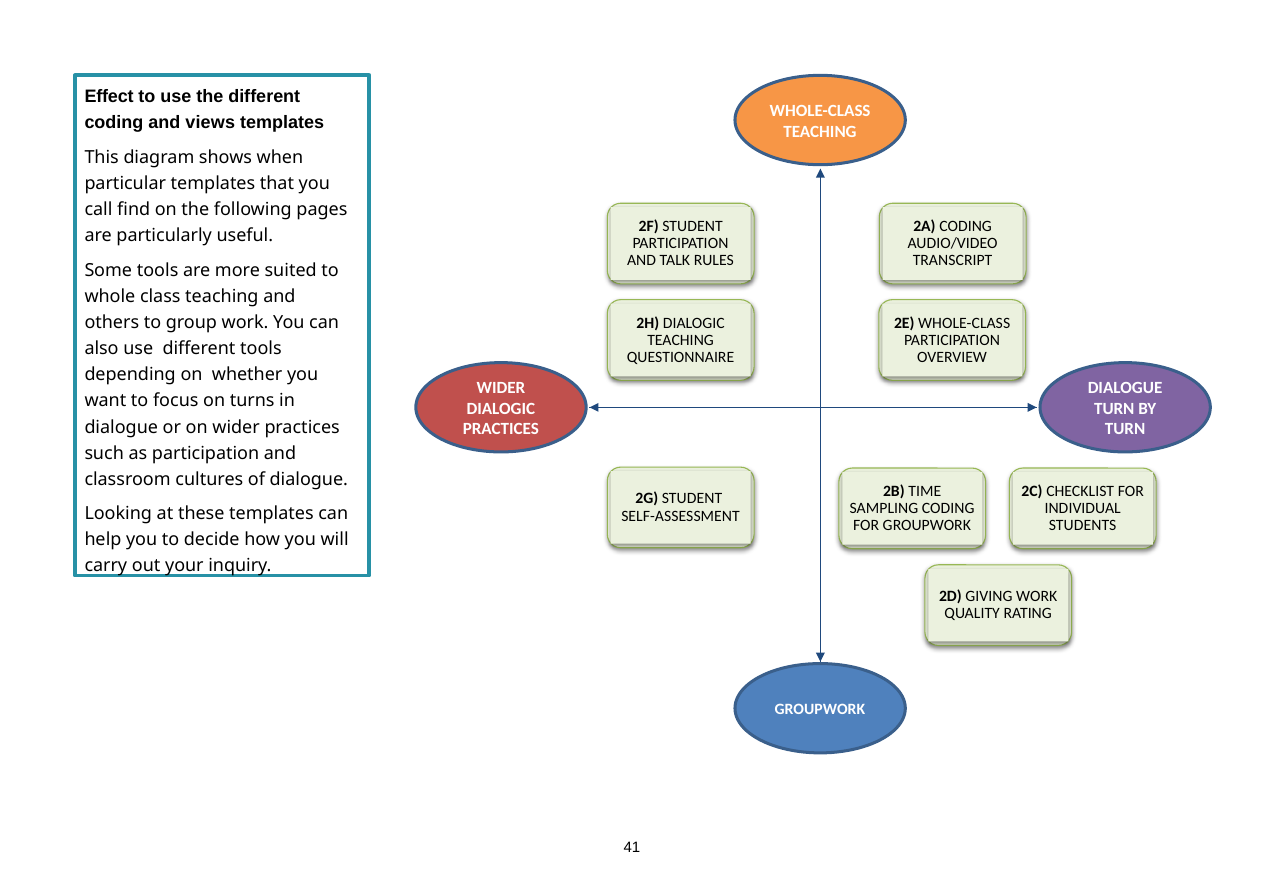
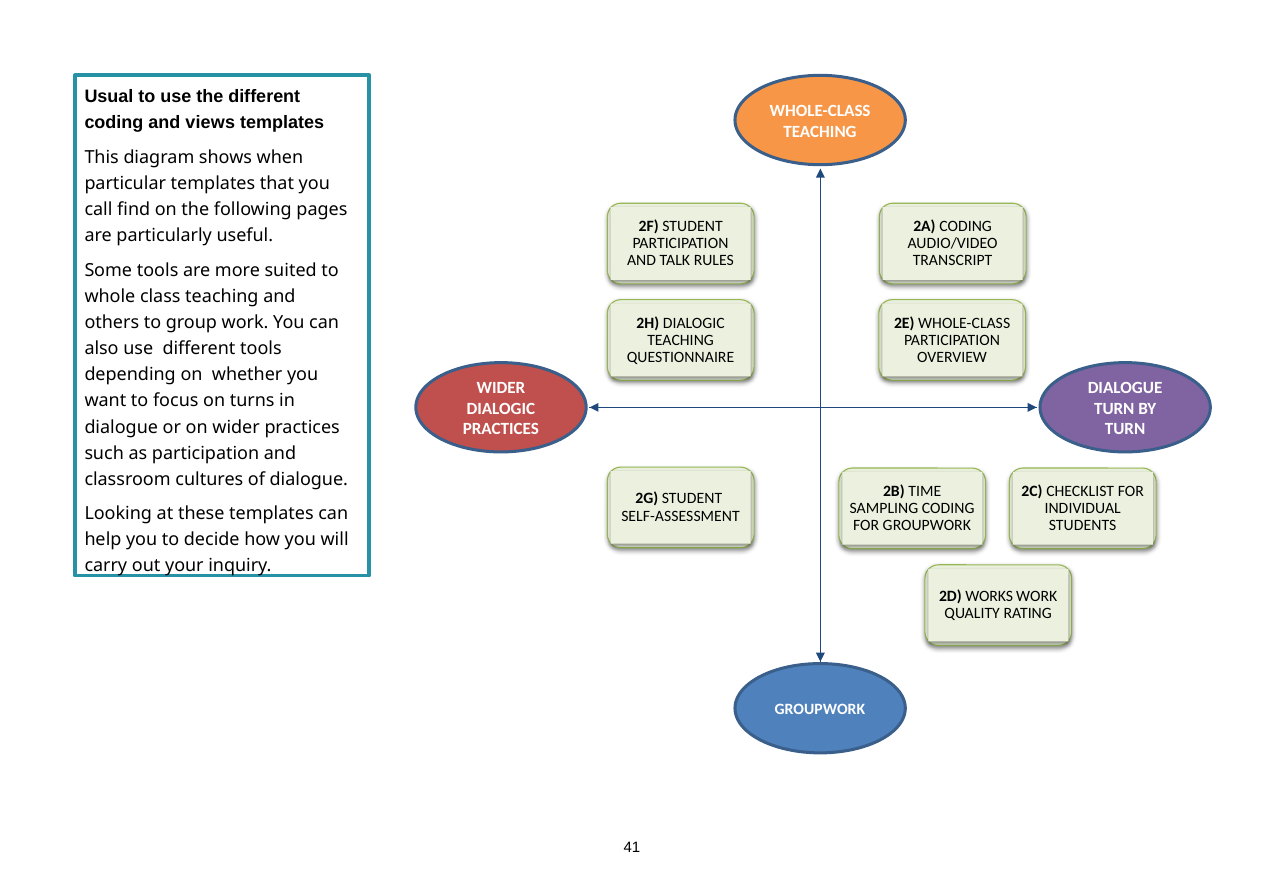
Effect: Effect -> Usual
GIVING: GIVING -> WORKS
